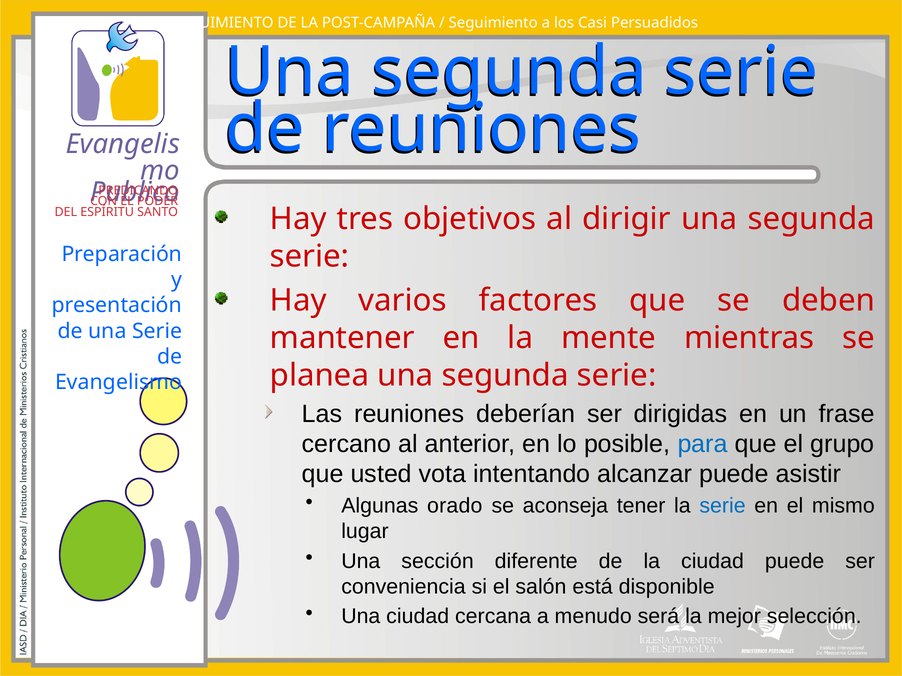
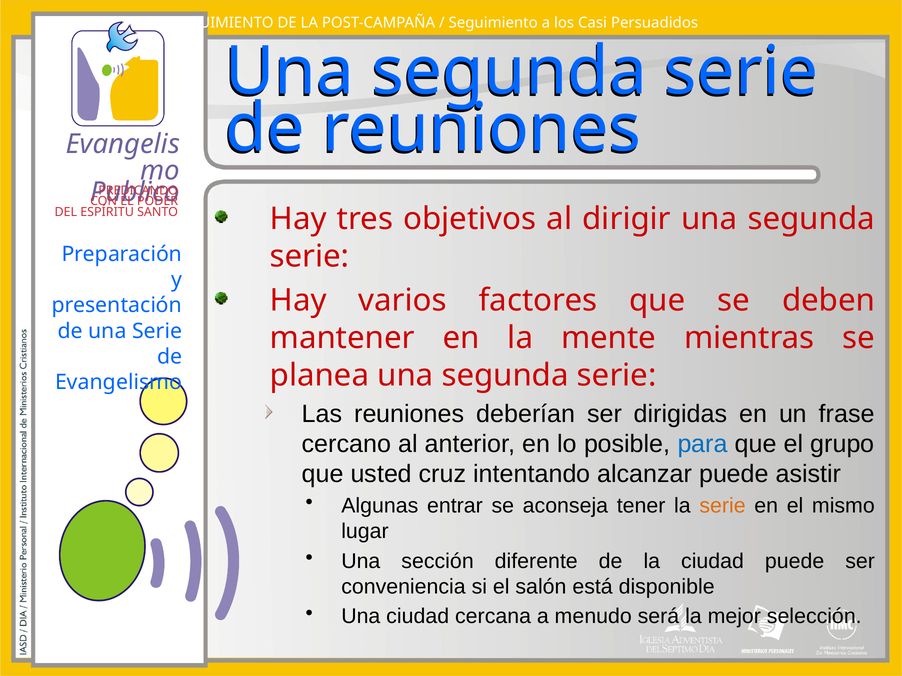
vota: vota -> cruz
orado: orado -> entrar
serie at (723, 506) colour: blue -> orange
